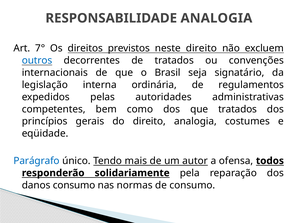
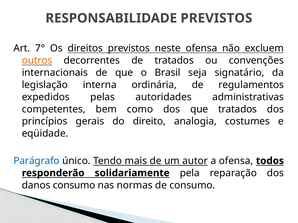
RESPONSABILIDADE ANALOGIA: ANALOGIA -> PREVISTOS
neste direito: direito -> ofensa
outros colour: blue -> orange
